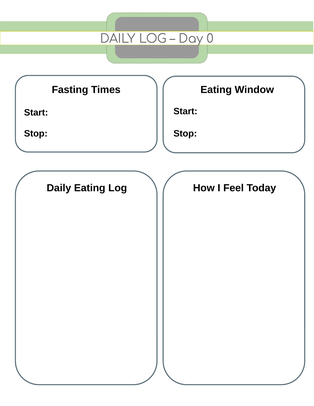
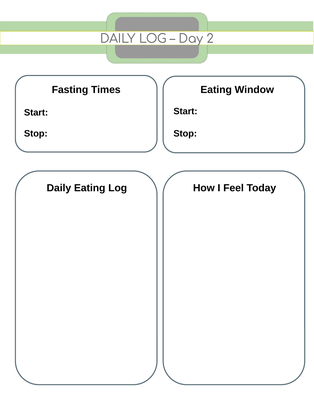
0: 0 -> 2
